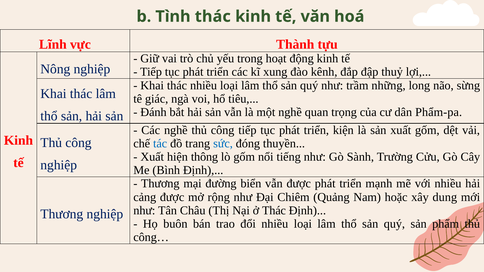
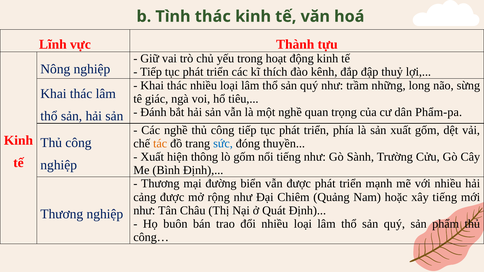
xung: xung -> thích
kiện: kiện -> phía
tác colour: blue -> orange
xây dung: dung -> tiếng
ở Thác: Thác -> Quát
